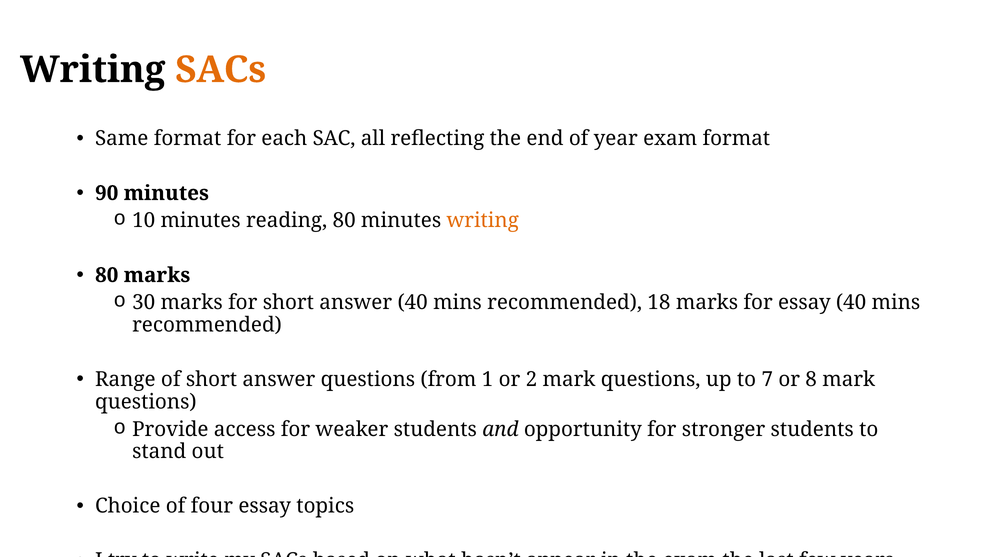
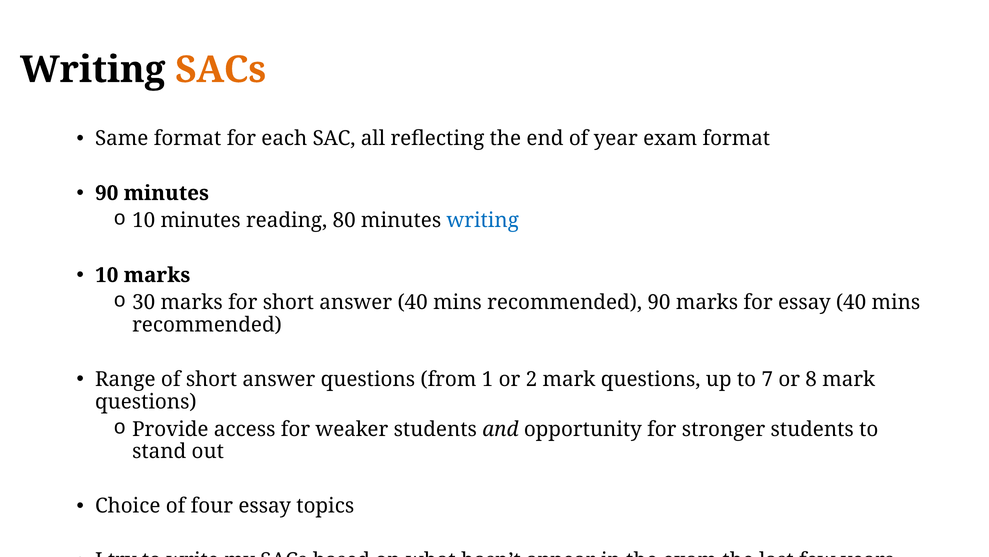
writing at (483, 220) colour: orange -> blue
80 at (107, 275): 80 -> 10
recommended 18: 18 -> 90
